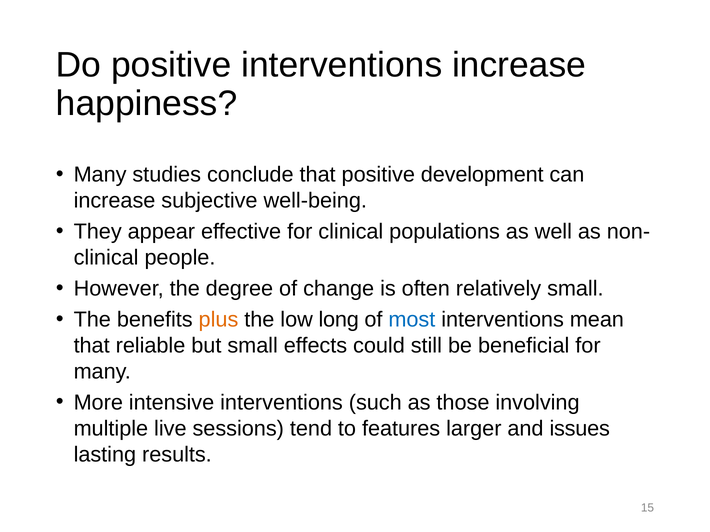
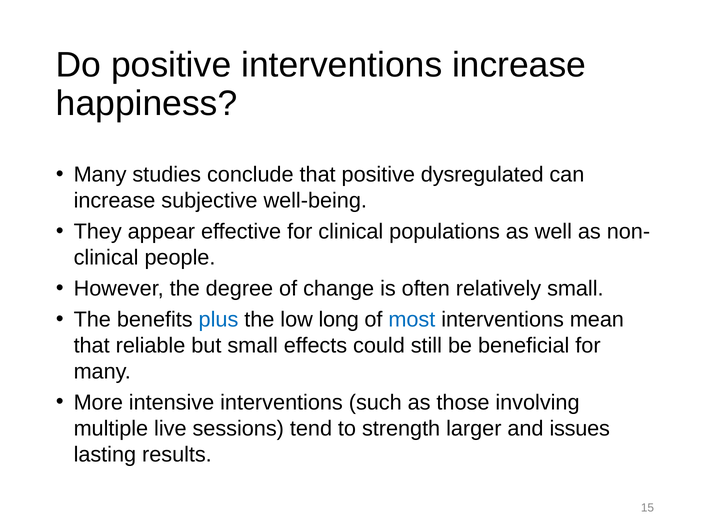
development: development -> dysregulated
plus colour: orange -> blue
features: features -> strength
